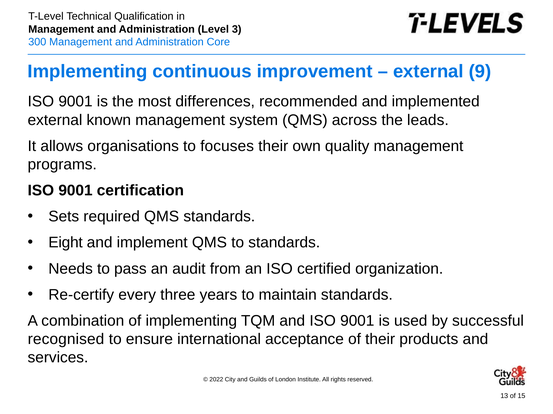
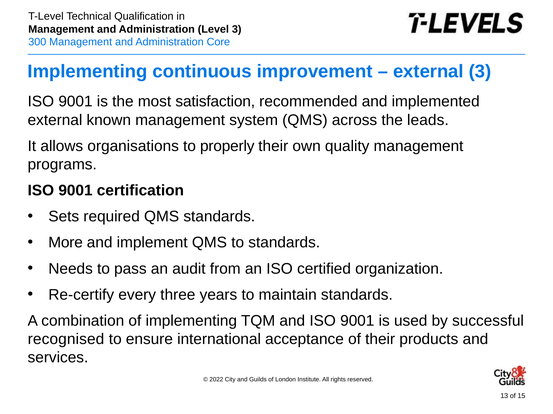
external 9: 9 -> 3
differences: differences -> satisfaction
focuses: focuses -> properly
Eight: Eight -> More
